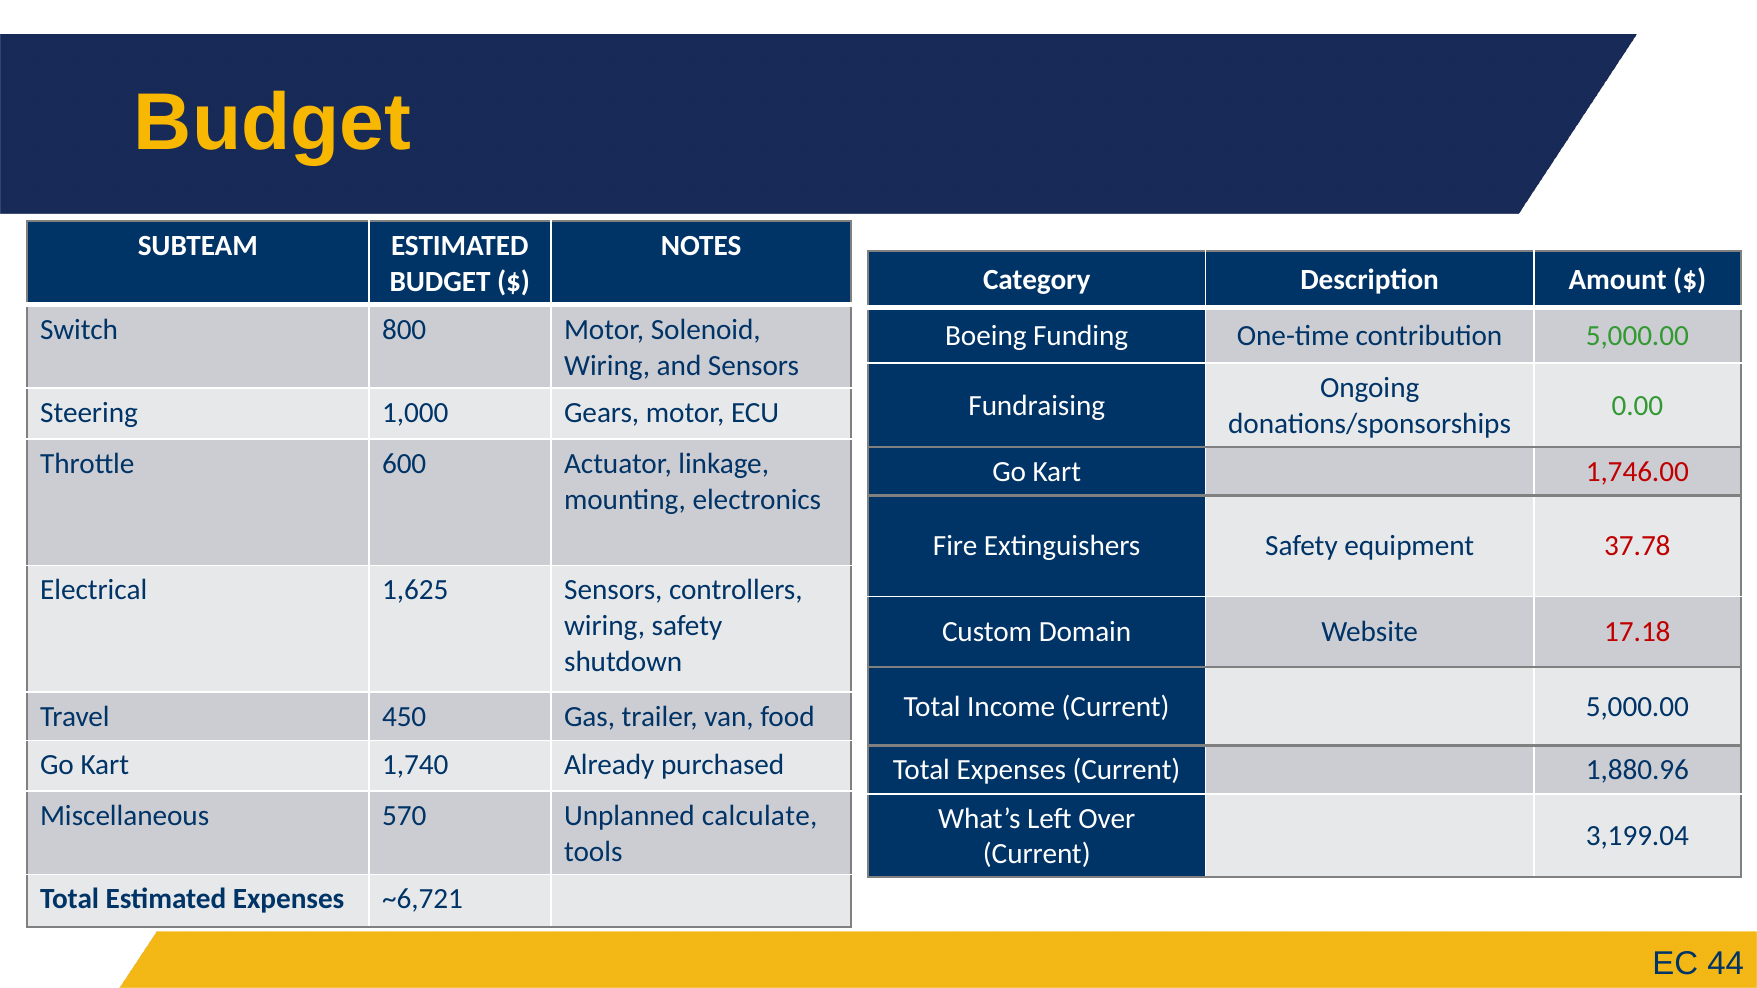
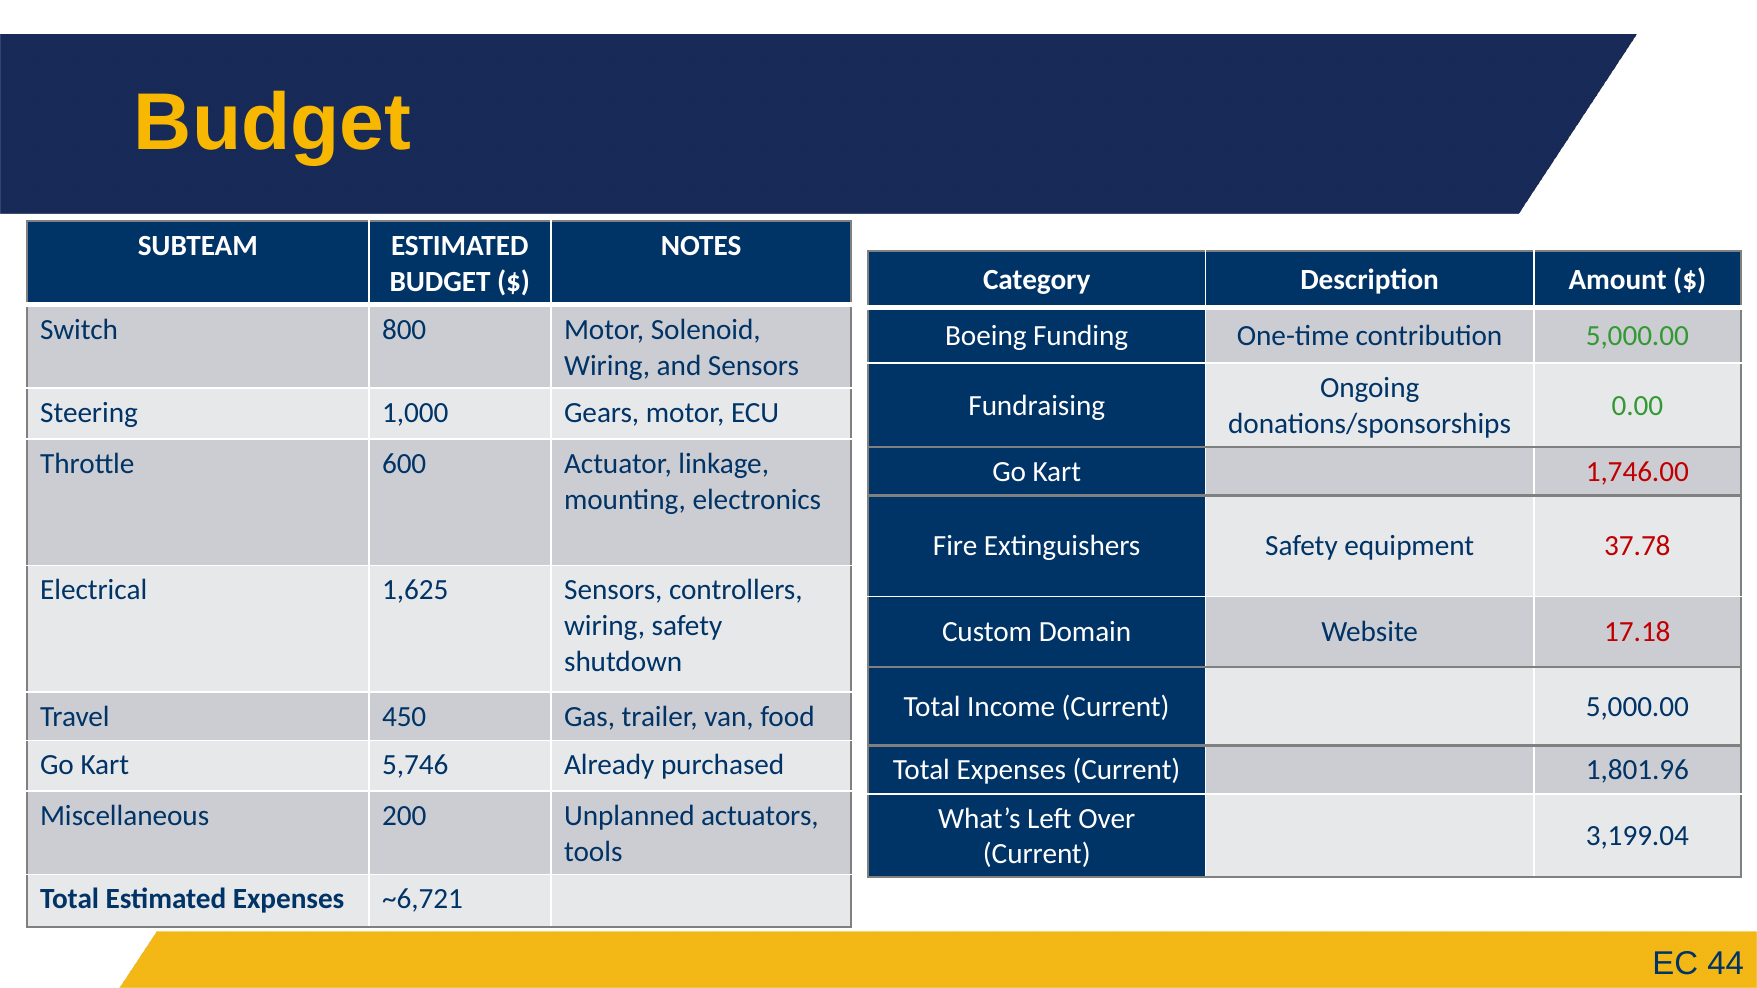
1,740: 1,740 -> 5,746
1,880.96: 1,880.96 -> 1,801.96
570: 570 -> 200
calculate: calculate -> actuators
